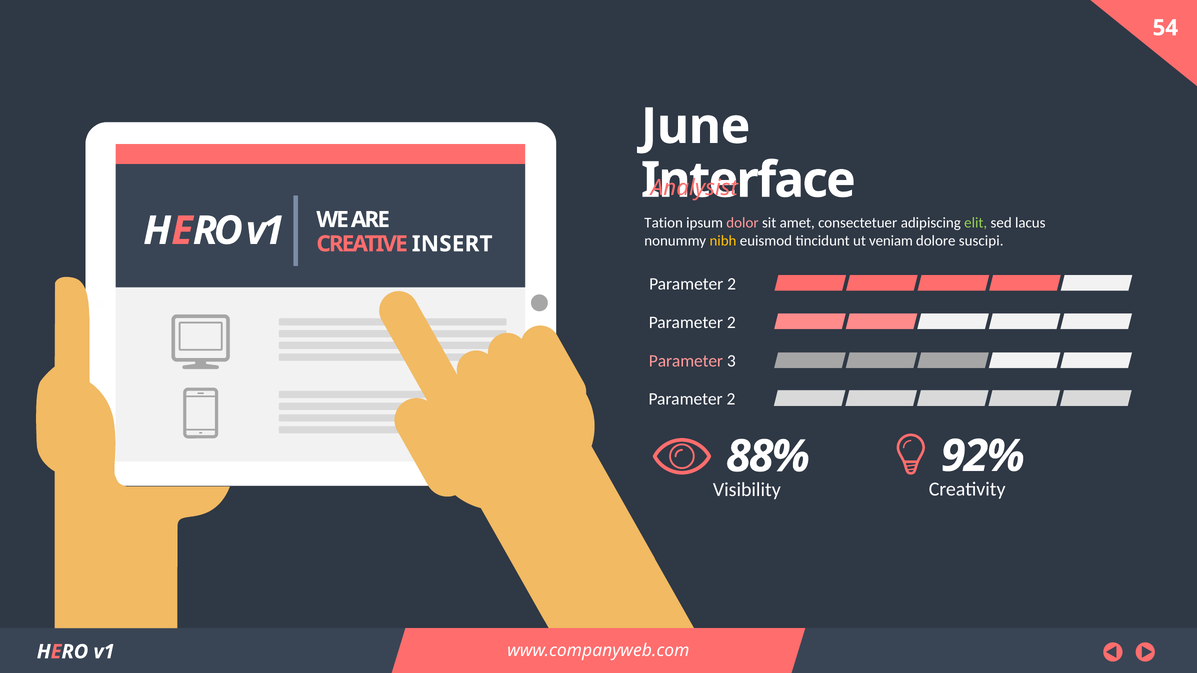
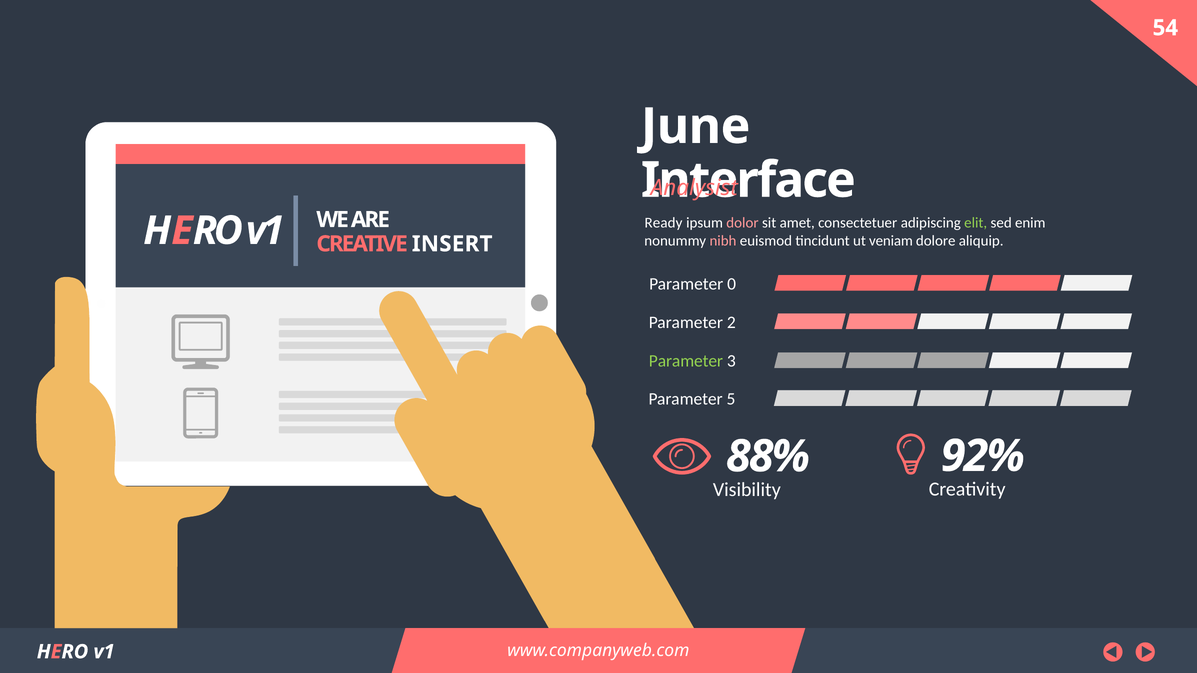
Tation: Tation -> Ready
lacus: lacus -> enim
nibh colour: yellow -> pink
suscipi: suscipi -> aliquip
2 at (732, 284): 2 -> 0
Parameter at (686, 361) colour: pink -> light green
2 at (731, 399): 2 -> 5
